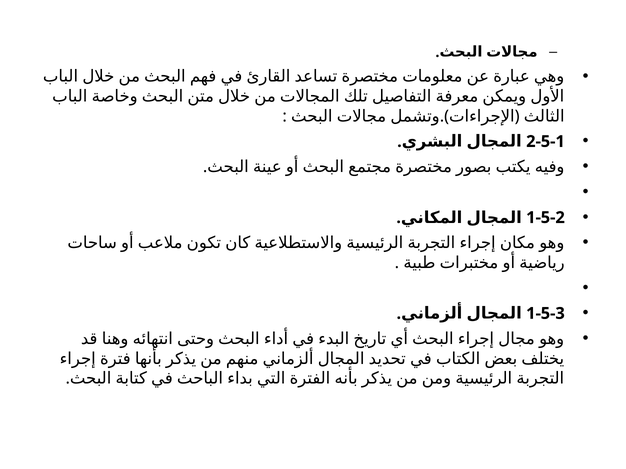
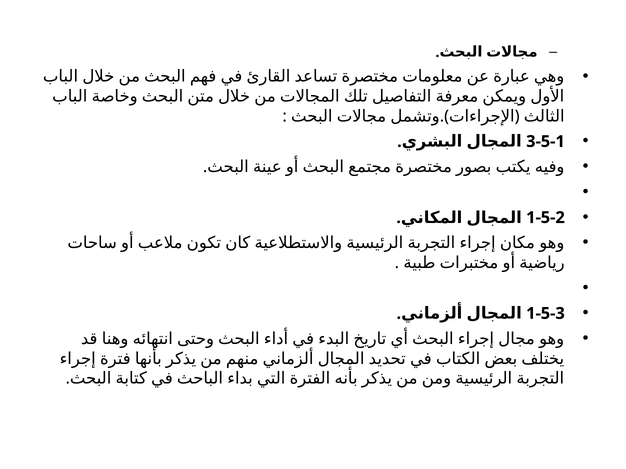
2-5-1: 2-5-1 -> 3-5-1
